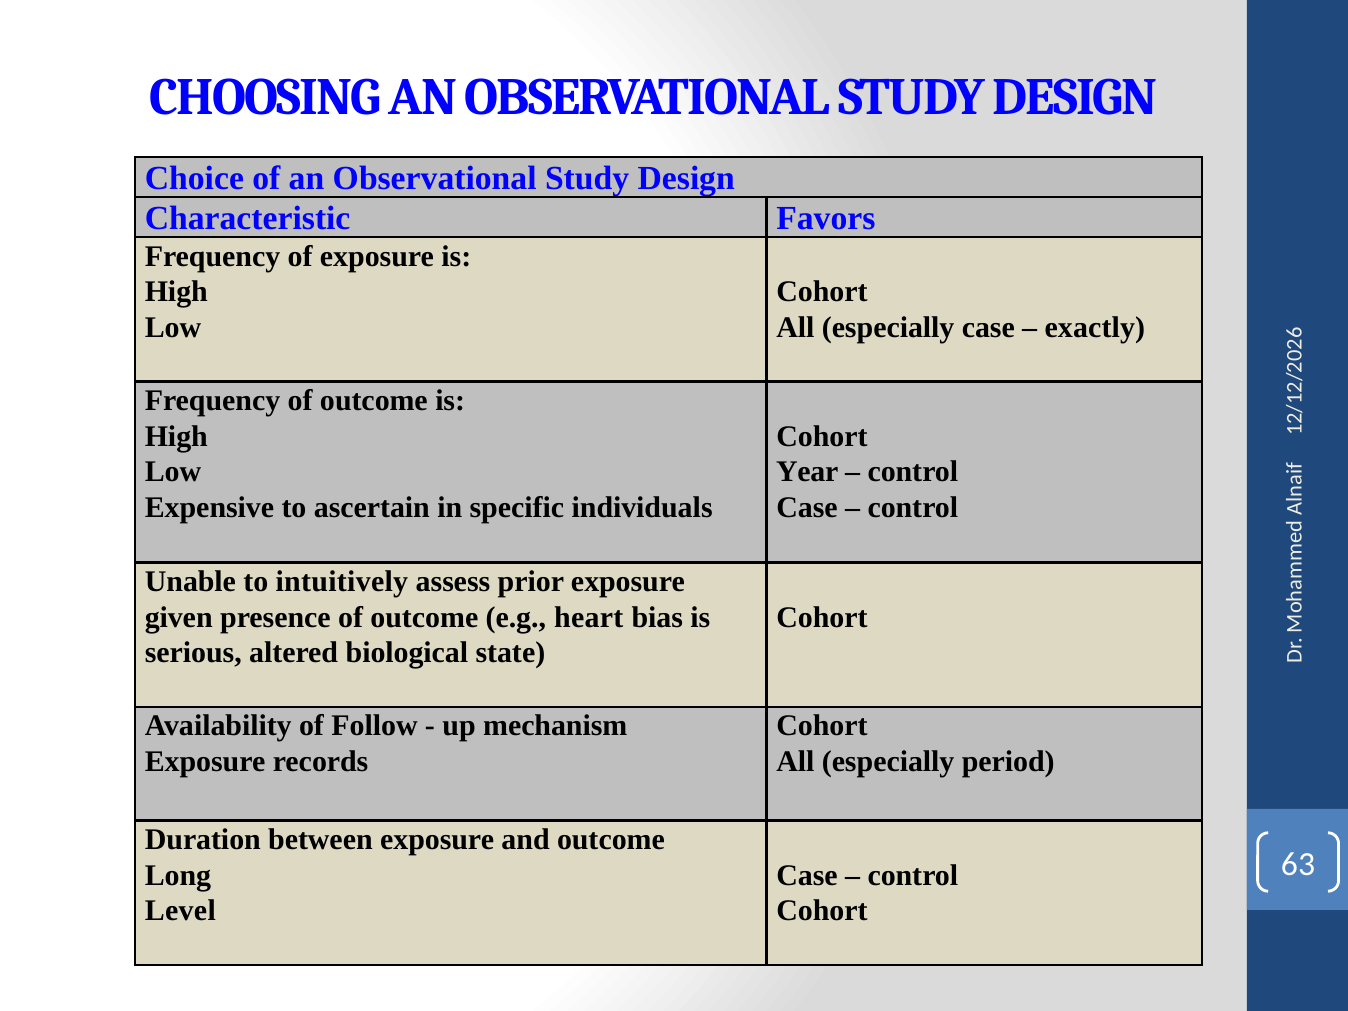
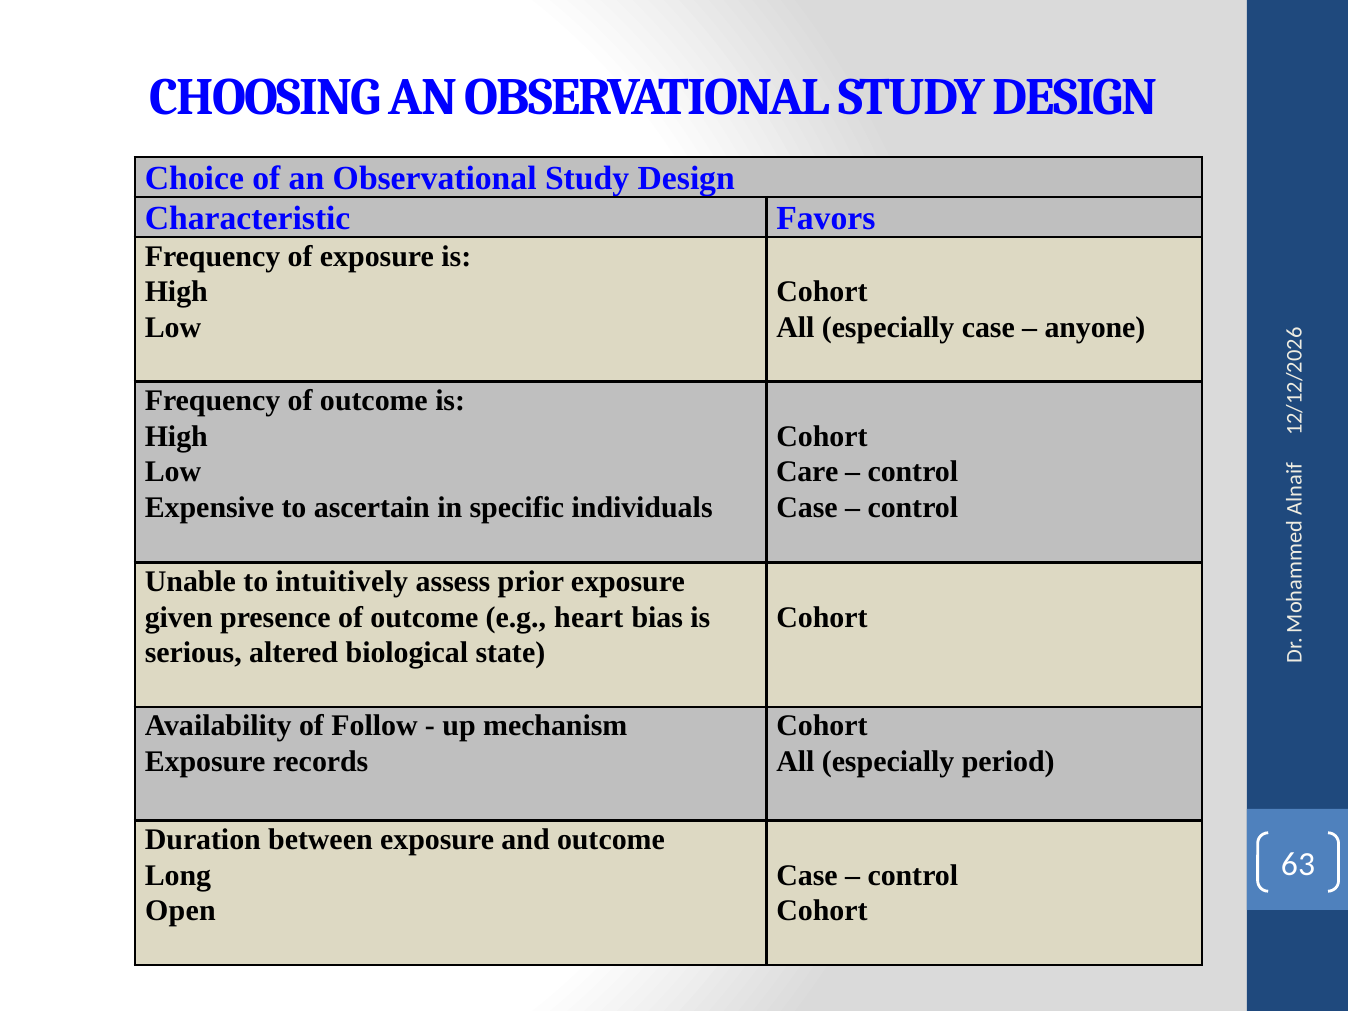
exactly: exactly -> anyone
Year: Year -> Care
Level: Level -> Open
